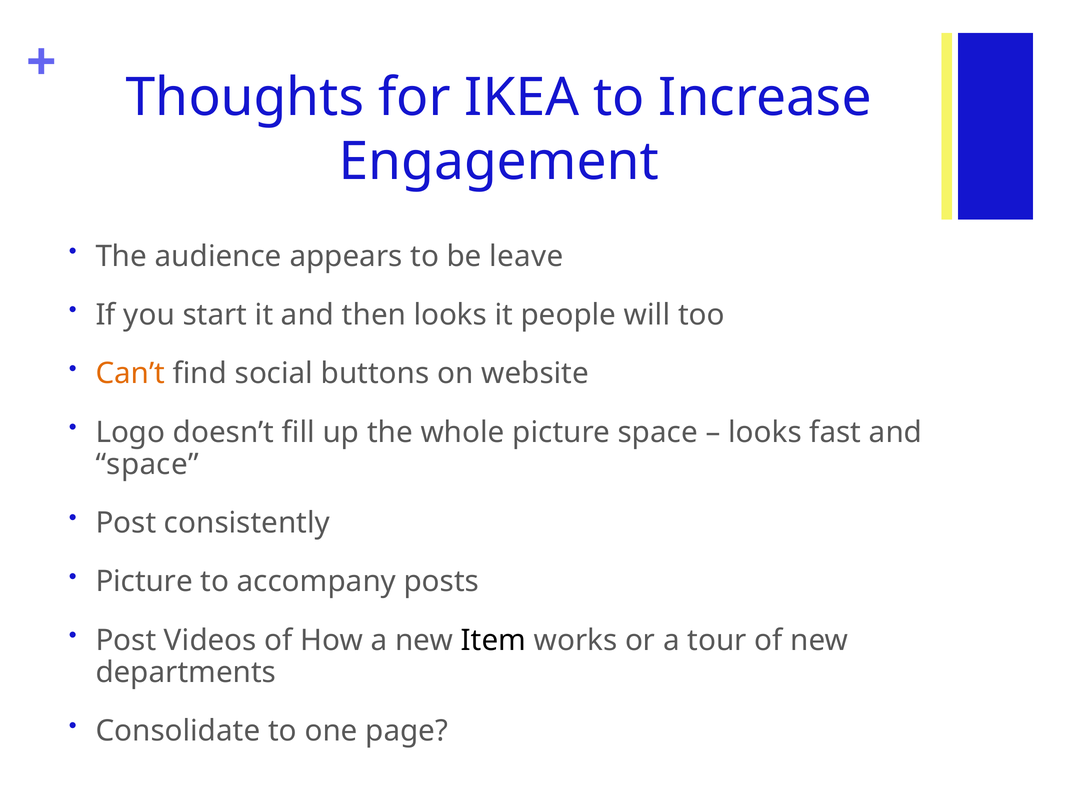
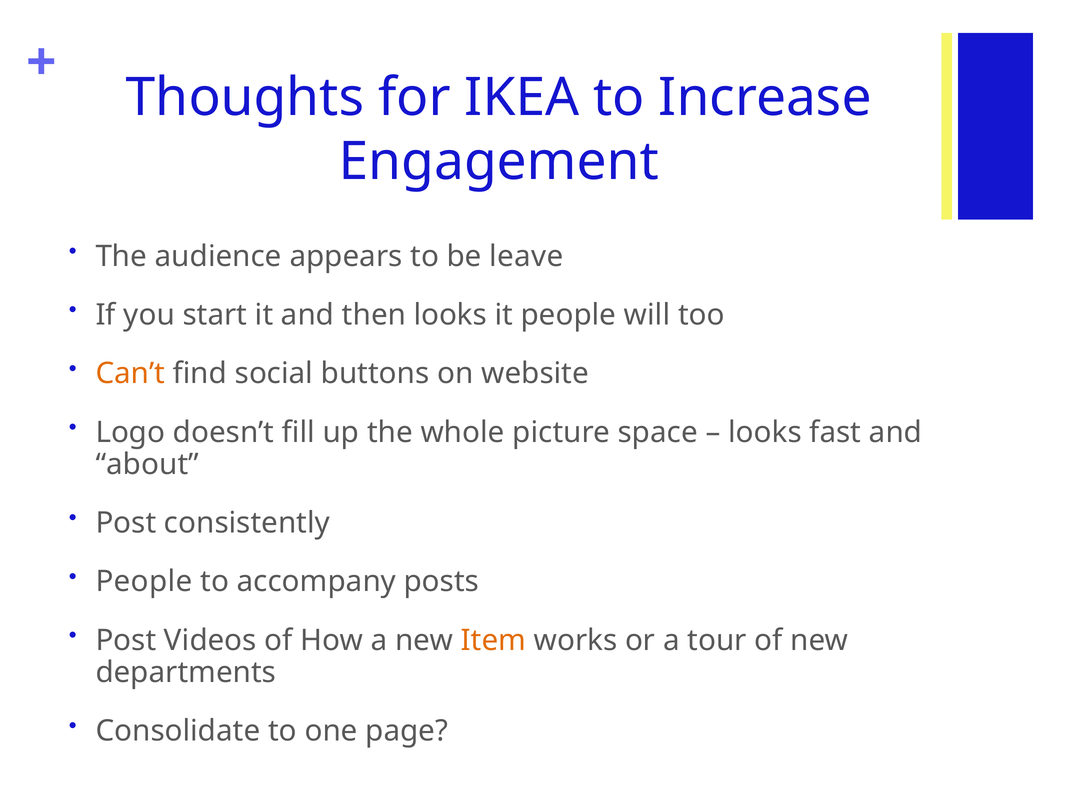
space at (147, 464): space -> about
Picture at (144, 582): Picture -> People
Item colour: black -> orange
